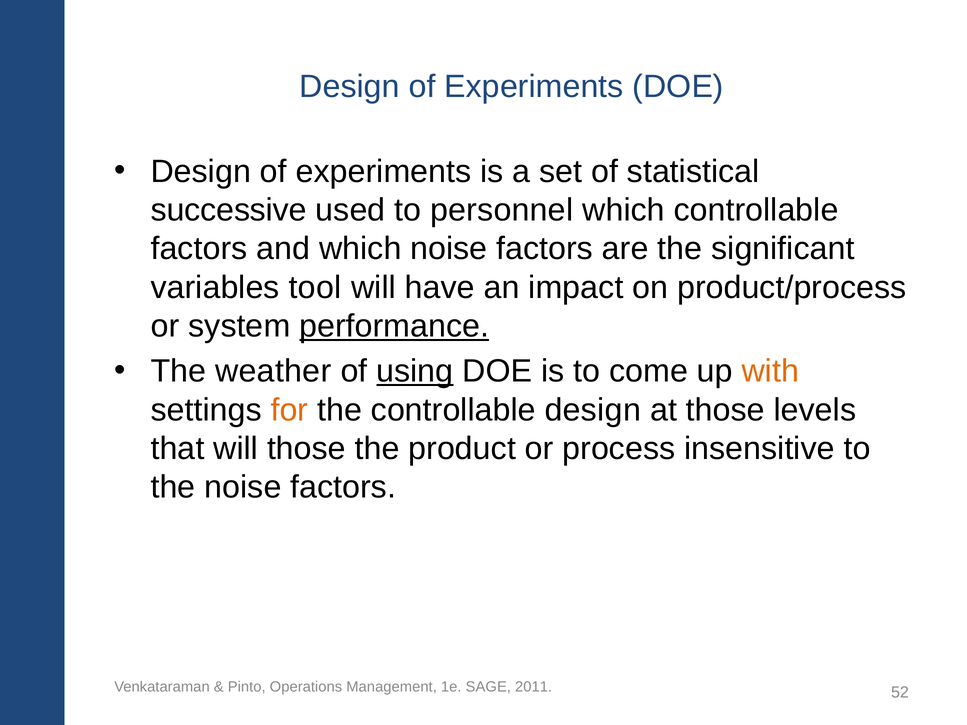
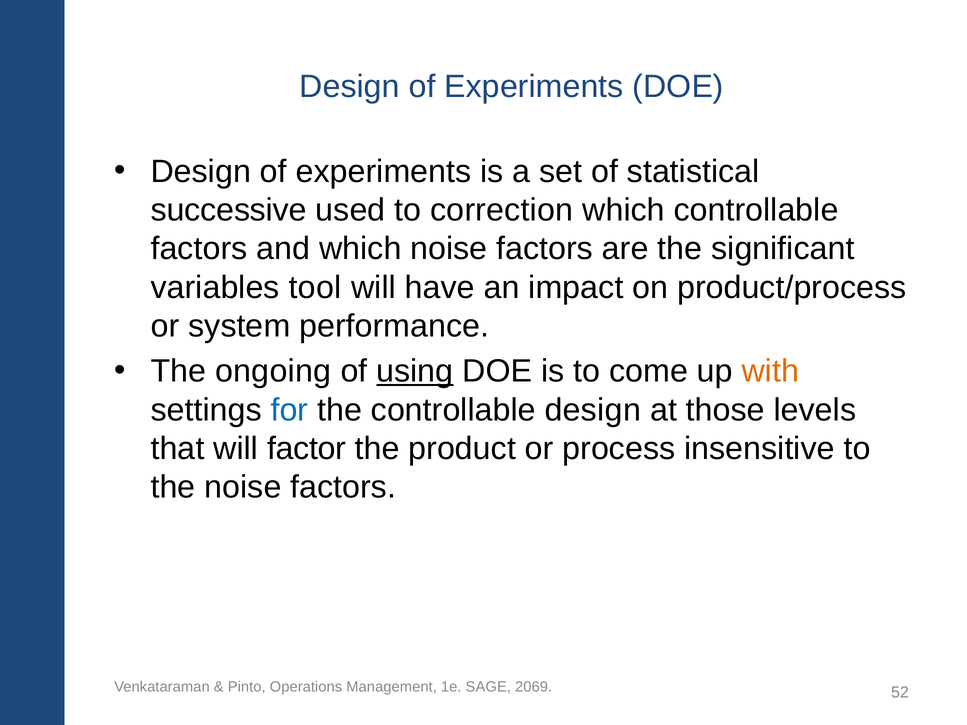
personnel: personnel -> correction
performance underline: present -> none
weather: weather -> ongoing
for colour: orange -> blue
will those: those -> factor
2011: 2011 -> 2069
